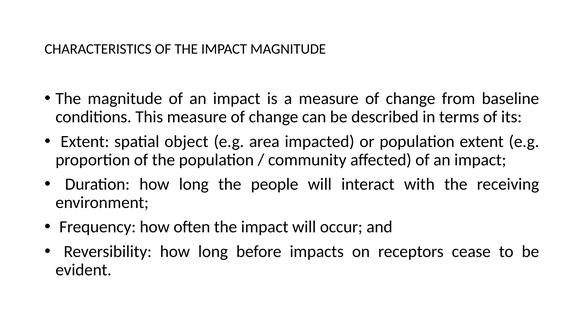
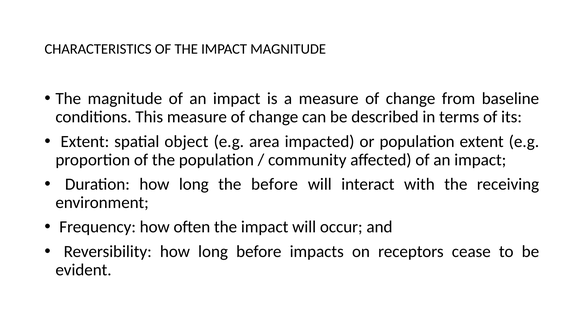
the people: people -> before
